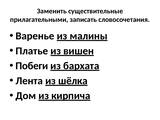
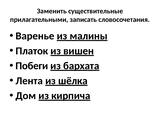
Платье: Платье -> Платок
